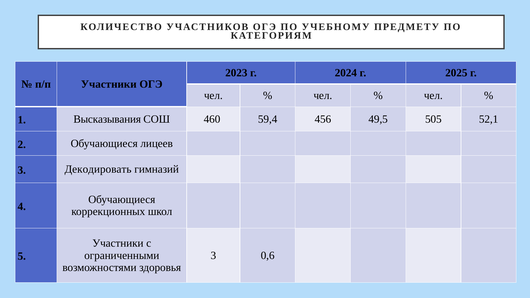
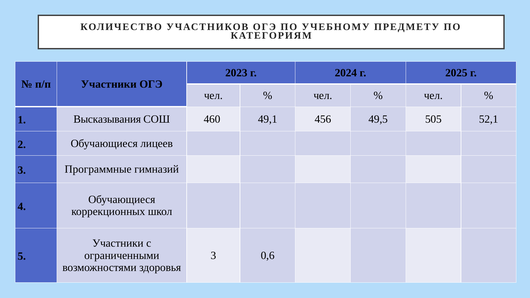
59,4: 59,4 -> 49,1
Декодировать: Декодировать -> Программные
